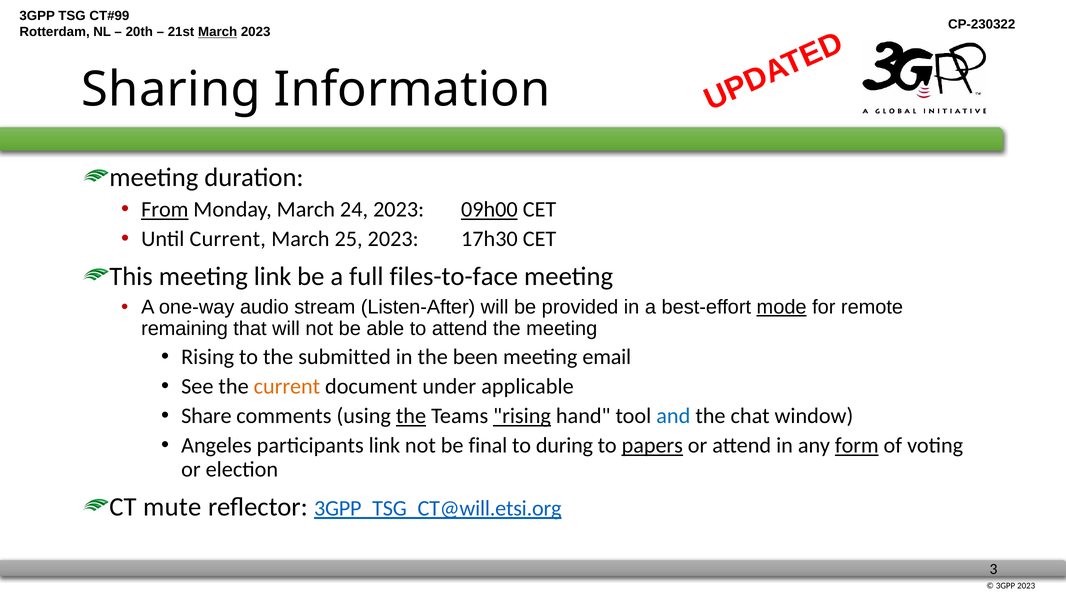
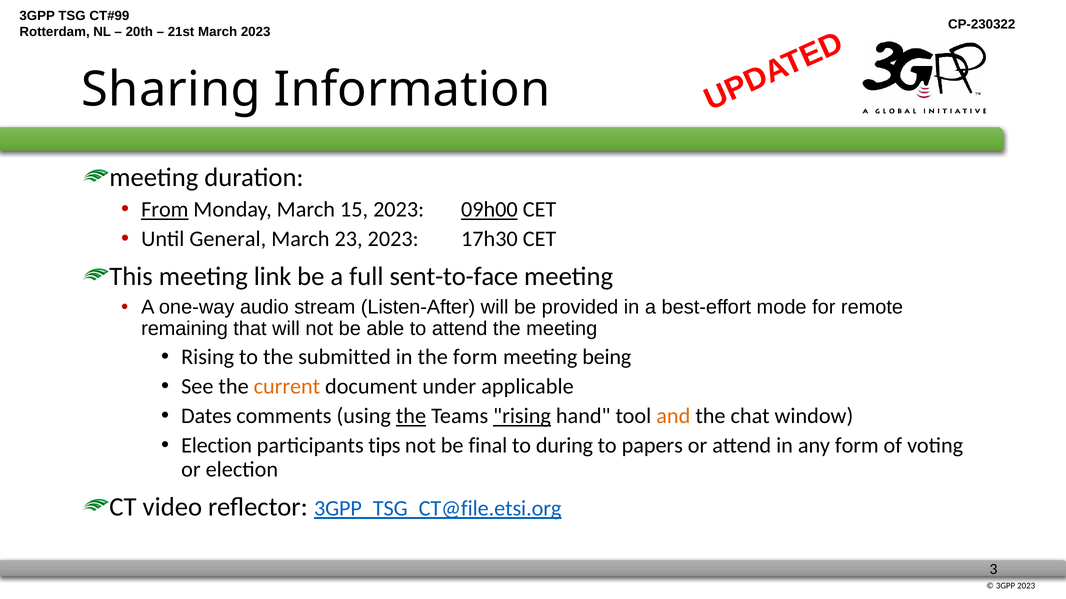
March at (218, 32) underline: present -> none
24: 24 -> 15
Until Current: Current -> General
25: 25 -> 23
files-to-face: files-to-face -> sent-to-face
mode underline: present -> none
the been: been -> form
email: email -> being
Share: Share -> Dates
and colour: blue -> orange
Angeles at (216, 446): Angeles -> Election
participants link: link -> tips
papers underline: present -> none
form at (857, 446) underline: present -> none
mute: mute -> video
3GPP_TSG_CT@will.etsi.org: 3GPP_TSG_CT@will.etsi.org -> 3GPP_TSG_CT@file.etsi.org
